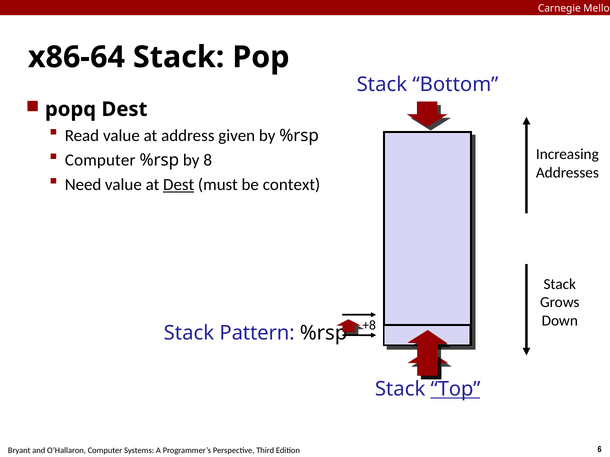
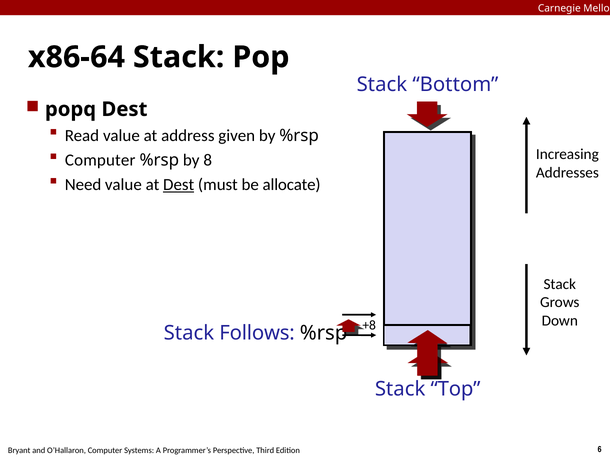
context: context -> allocate
Pattern: Pattern -> Follows
Top underline: present -> none
